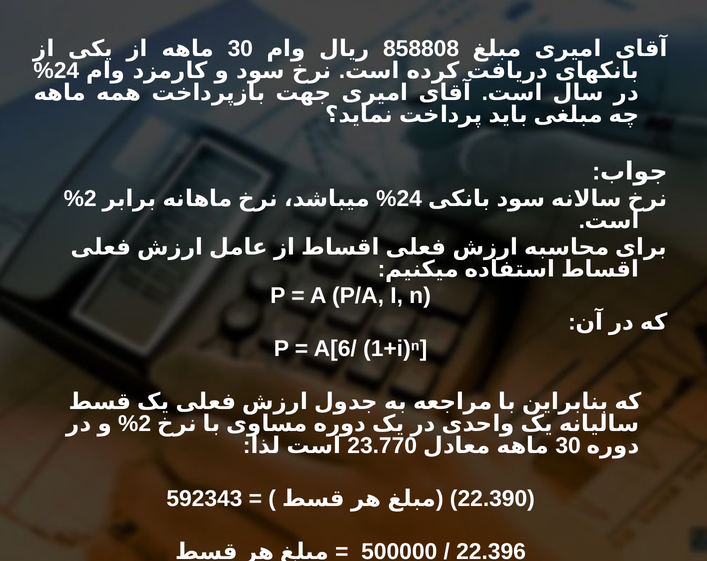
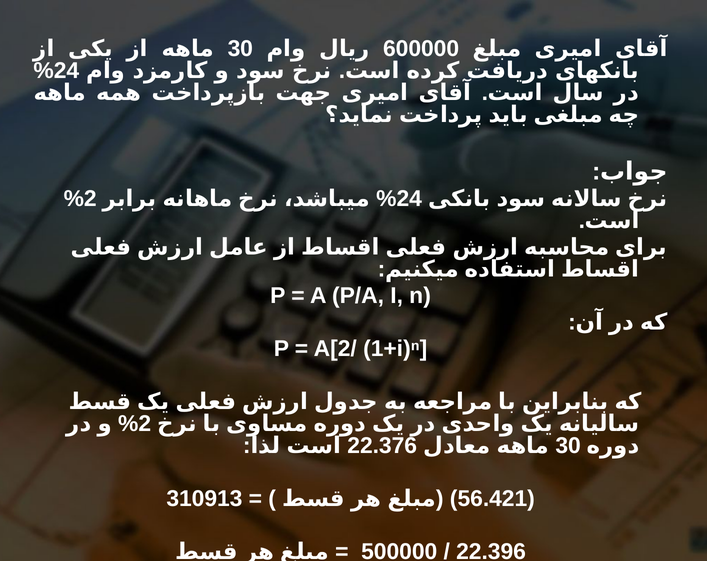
858808: 858808 -> 600000
A[6/: A[6/ -> A[2/
23.770: 23.770 -> 22.376
592343: 592343 -> 310913
22.390: 22.390 -> 56.421
